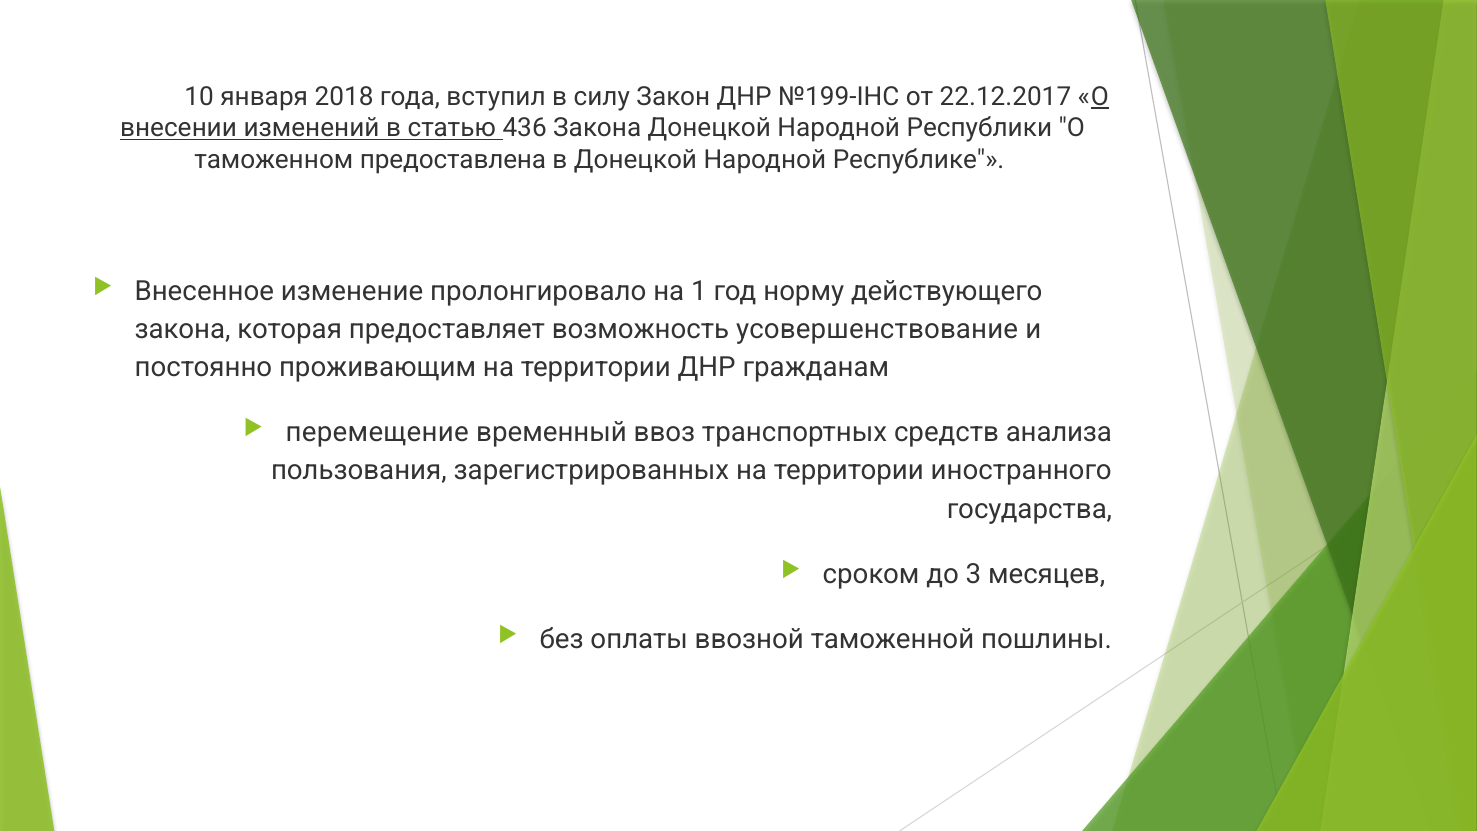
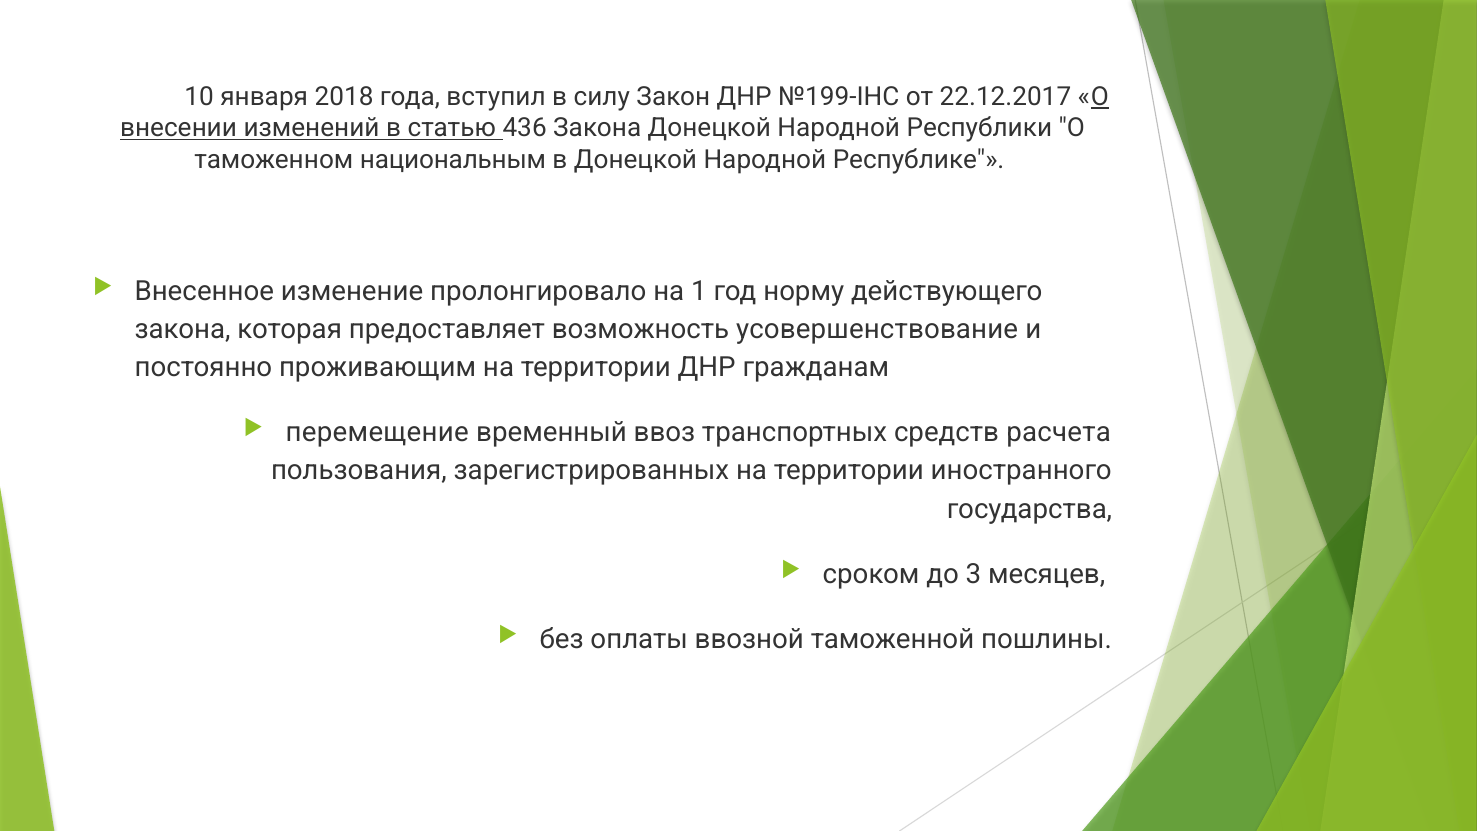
предоставлена: предоставлена -> национальным
анализа: анализа -> расчета
